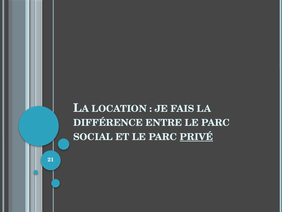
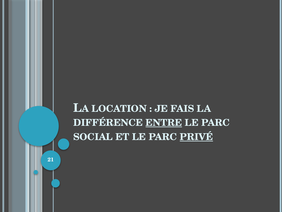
ENTRE underline: none -> present
